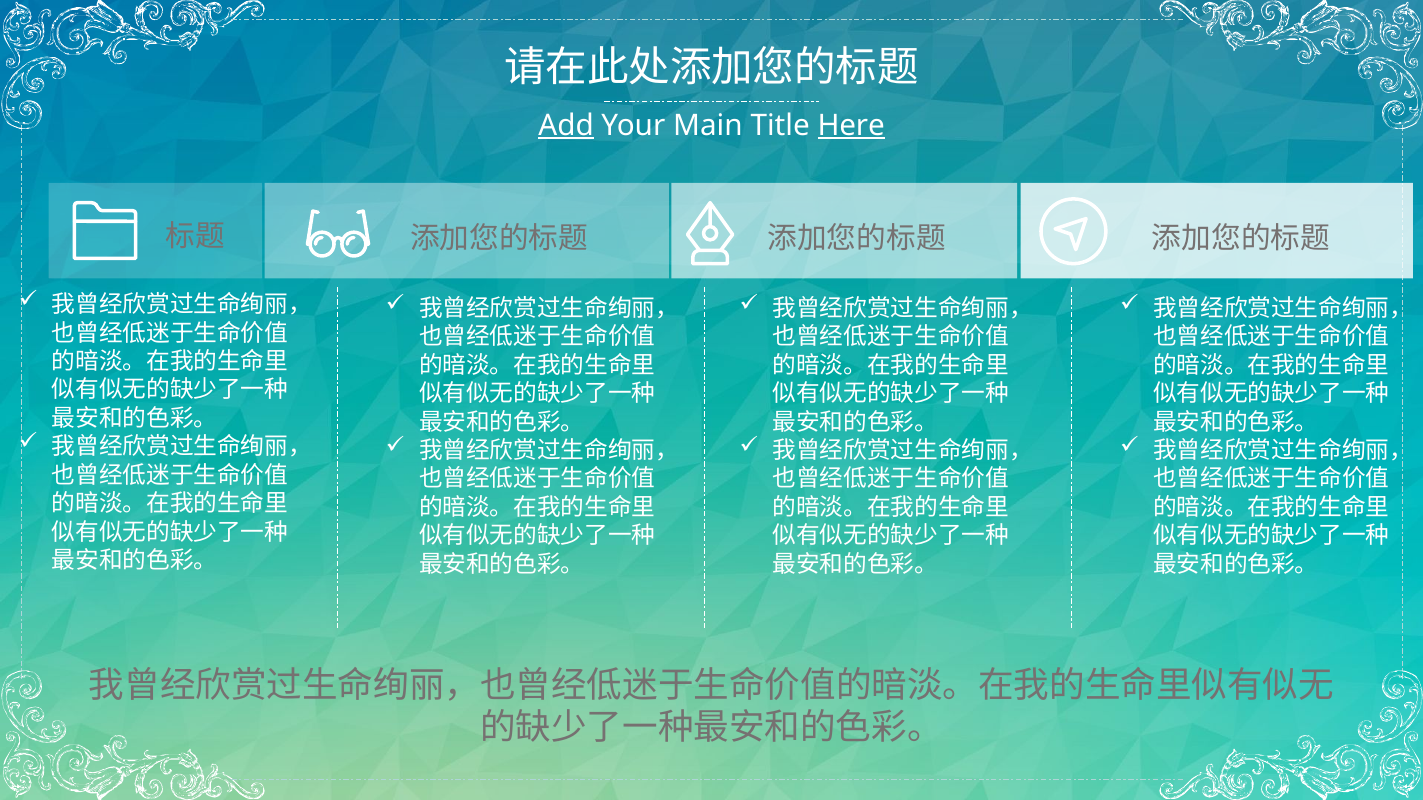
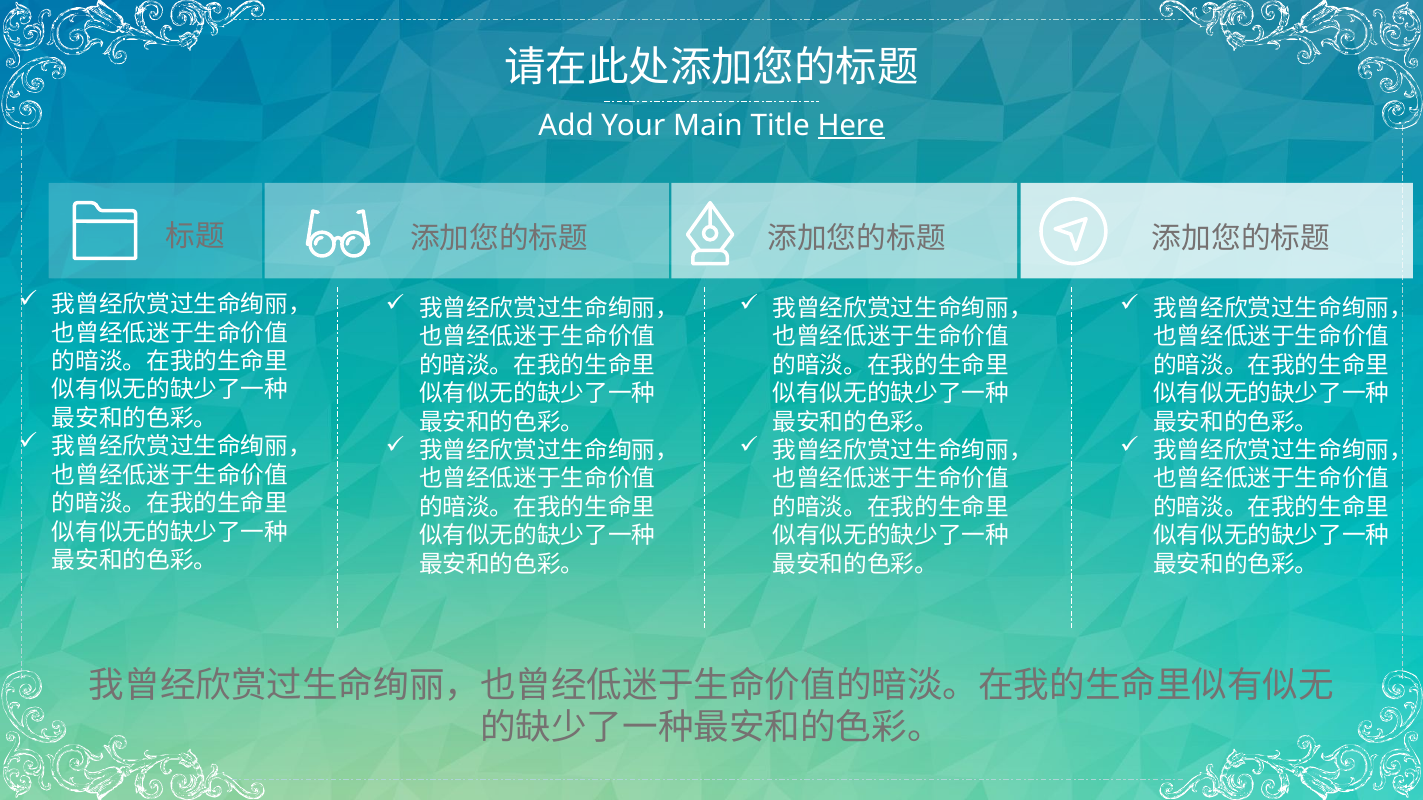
Add underline: present -> none
